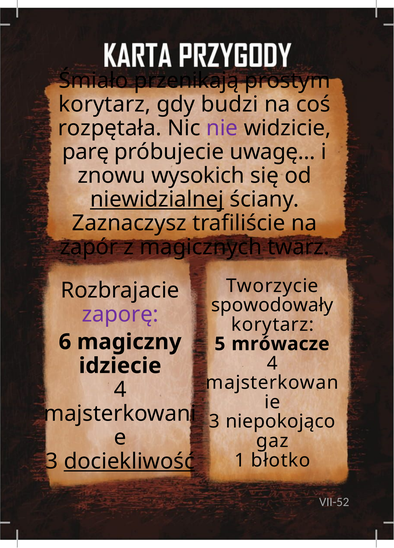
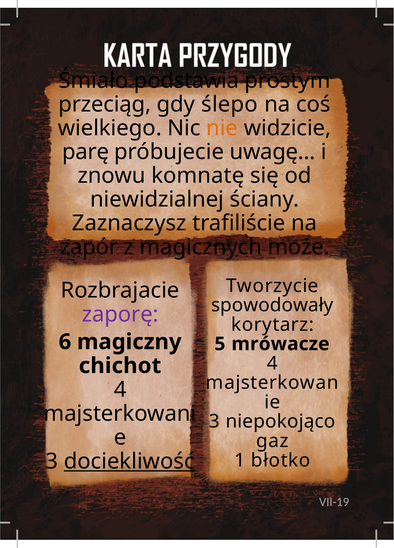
przenikają: przenikają -> podstawia
korytarz at (105, 104): korytarz -> przeciąg
budzi: budzi -> ślepo
rozpętała: rozpętała -> wielkiego
nie colour: purple -> orange
wysokich: wysokich -> komnatę
niewidzialnej underline: present -> none
twarz: twarz -> może
idziecie: idziecie -> chichot
VII-52: VII-52 -> VII-19
